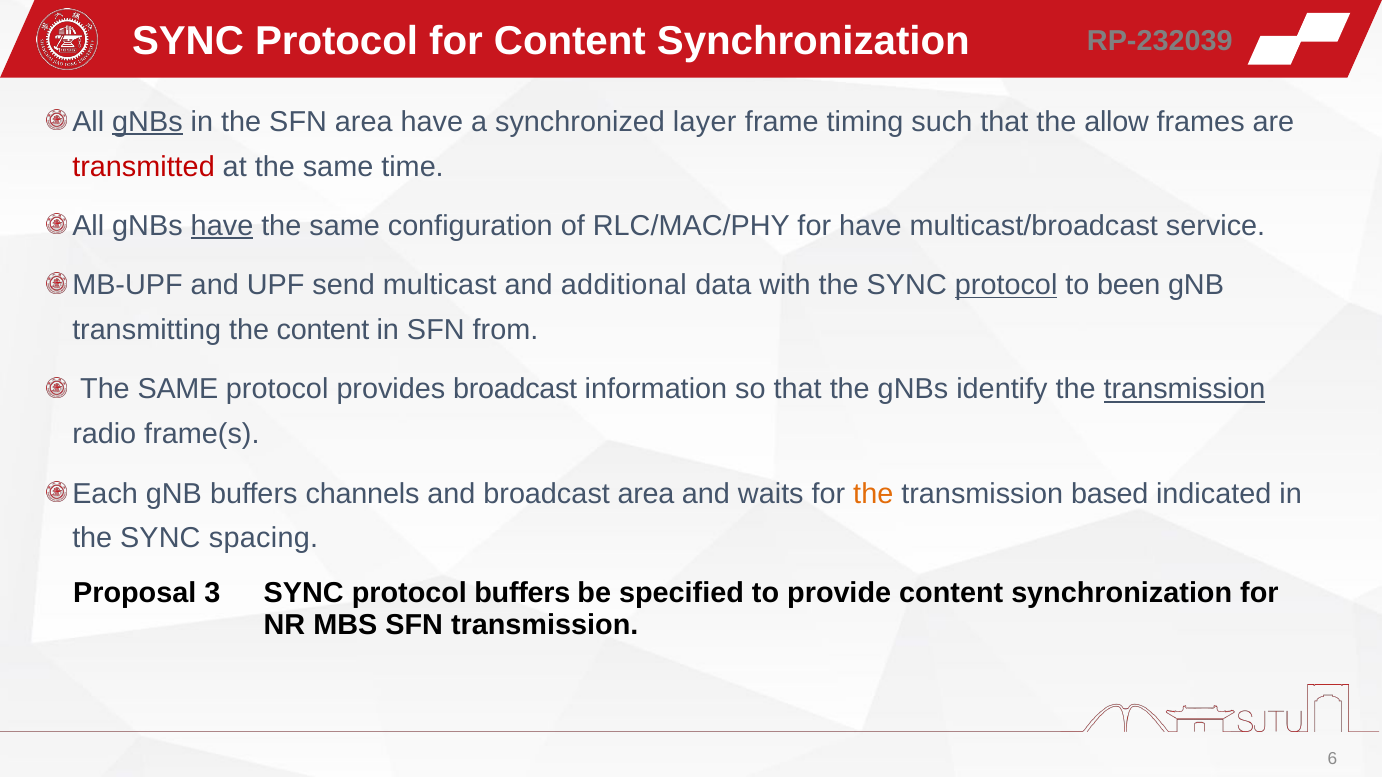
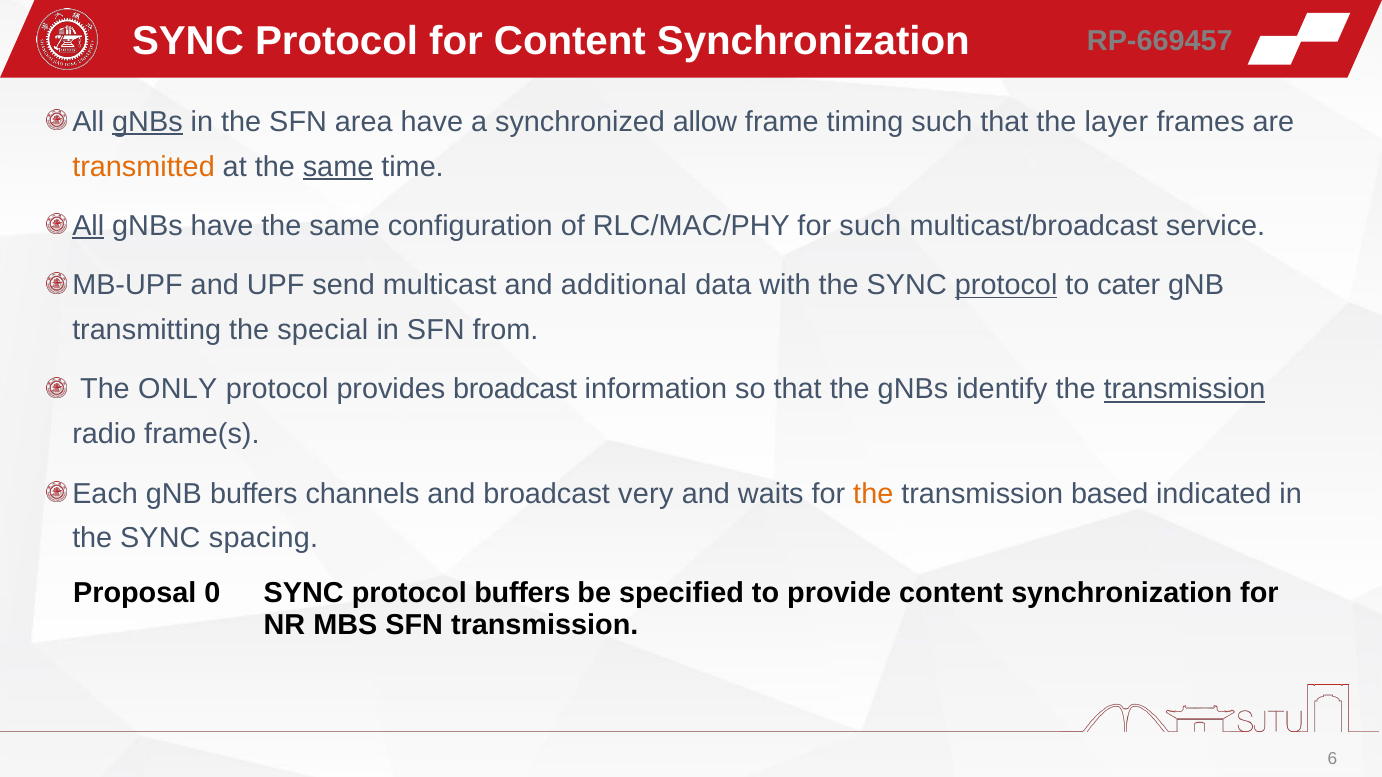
RP-232039: RP-232039 -> RP-669457
layer: layer -> allow
allow: allow -> layer
transmitted colour: red -> orange
same at (338, 167) underline: none -> present
All at (88, 226) underline: none -> present
have at (222, 226) underline: present -> none
for have: have -> such
been: been -> cater
the content: content -> special
SAME at (178, 390): SAME -> ONLY
broadcast area: area -> very
3: 3 -> 0
